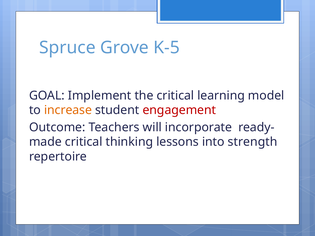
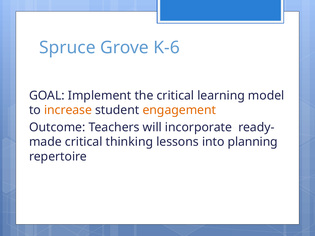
K-5: K-5 -> K-6
engagement colour: red -> orange
strength: strength -> planning
